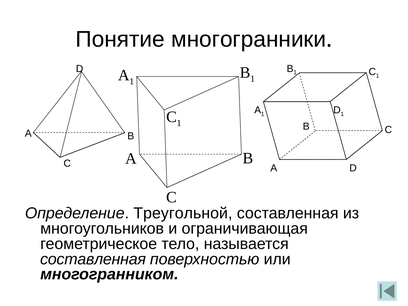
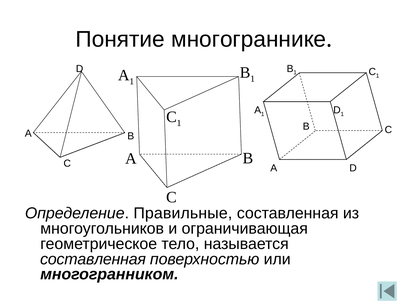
многогранники: многогранники -> многограннике
Треугольной: Треугольной -> Правильные
